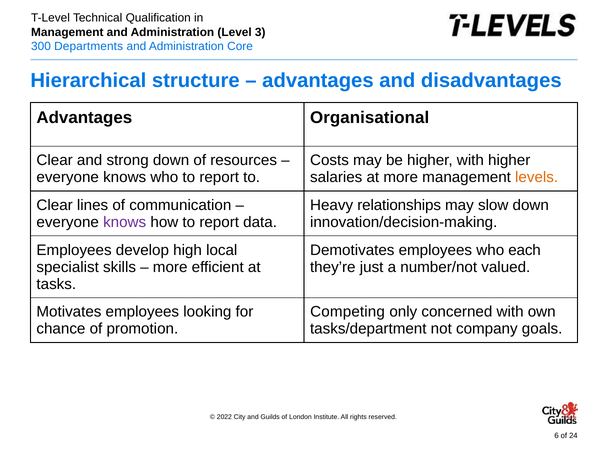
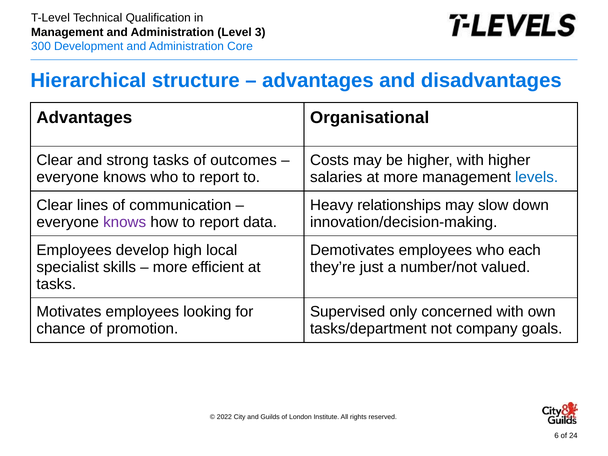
Departments: Departments -> Development
strong down: down -> tasks
resources: resources -> outcomes
levels colour: orange -> blue
Competing: Competing -> Supervised
